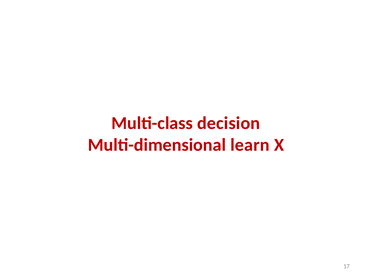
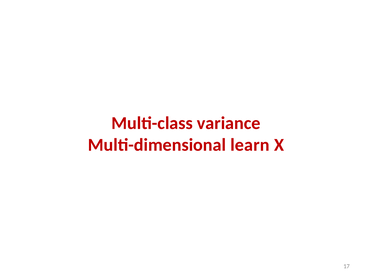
decision: decision -> variance
